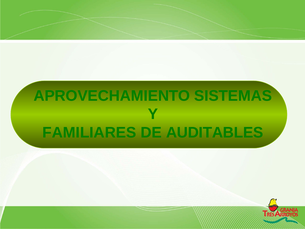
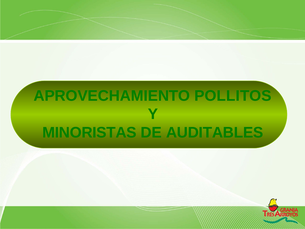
SISTEMAS: SISTEMAS -> POLLITOS
FAMILIARES: FAMILIARES -> MINORISTAS
